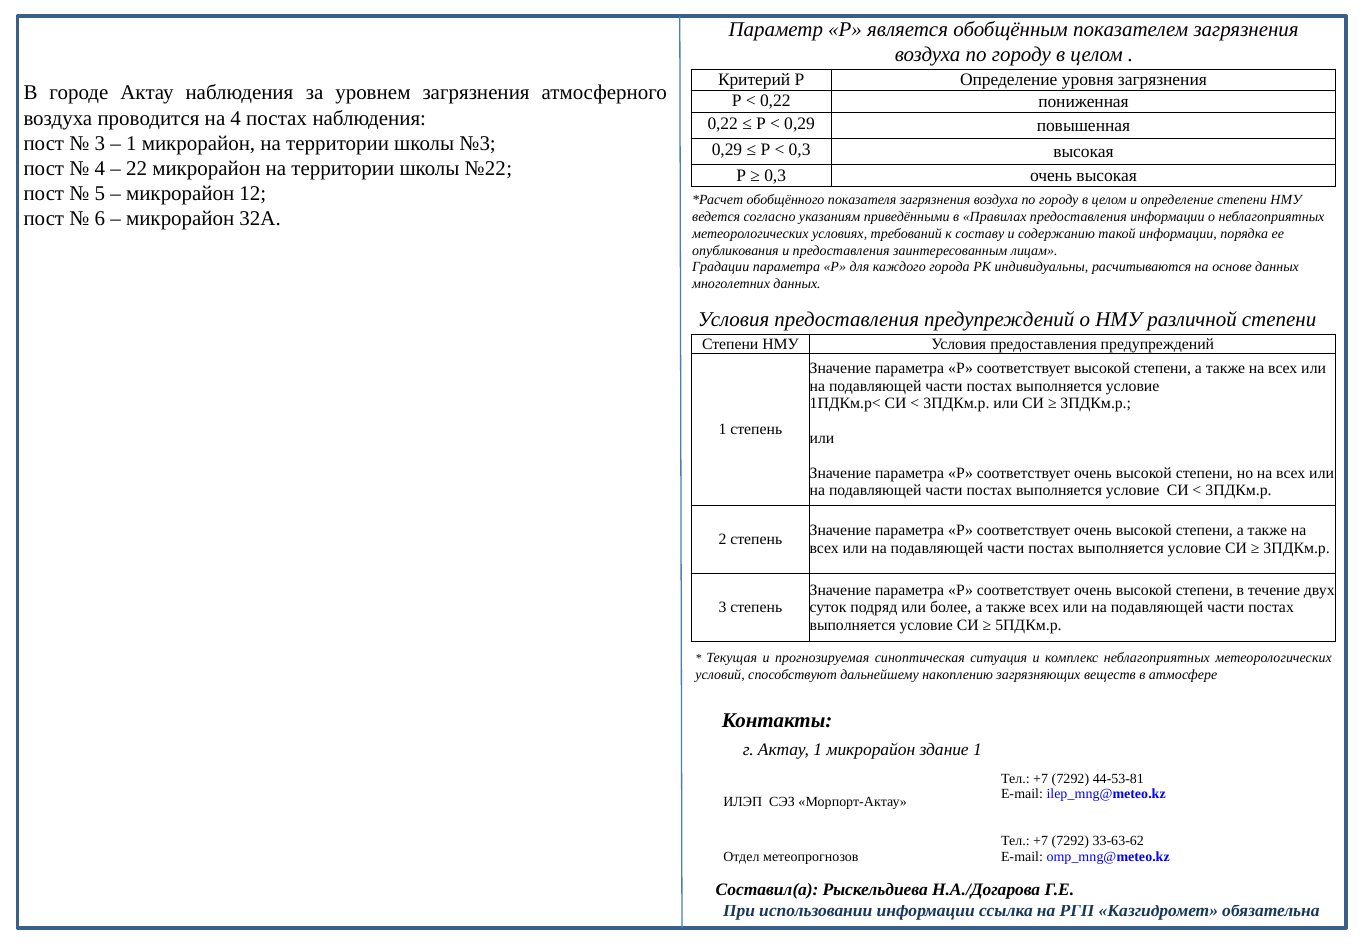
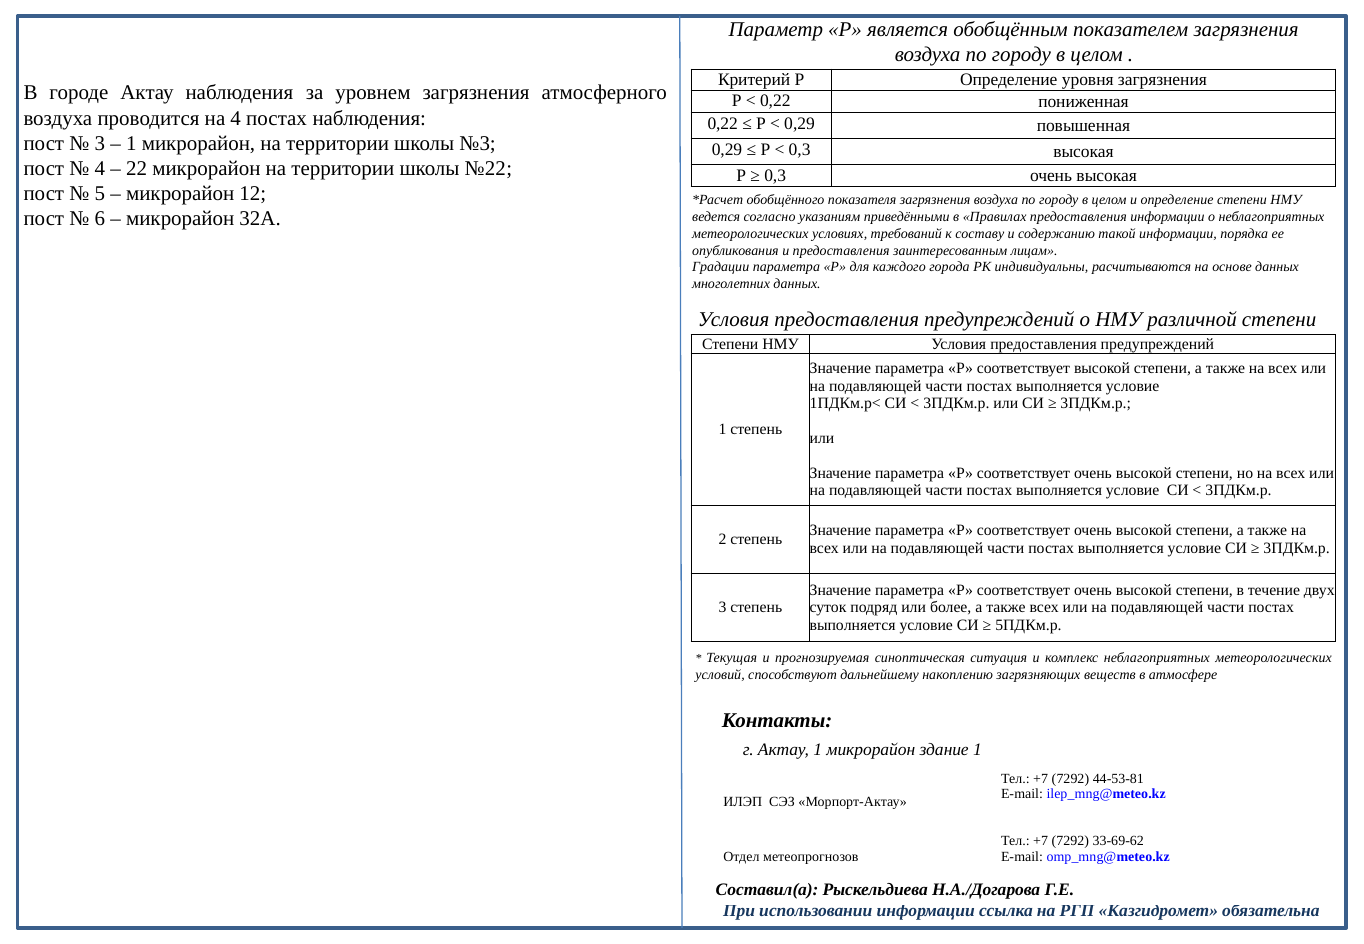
33-63-62: 33-63-62 -> 33-69-62
